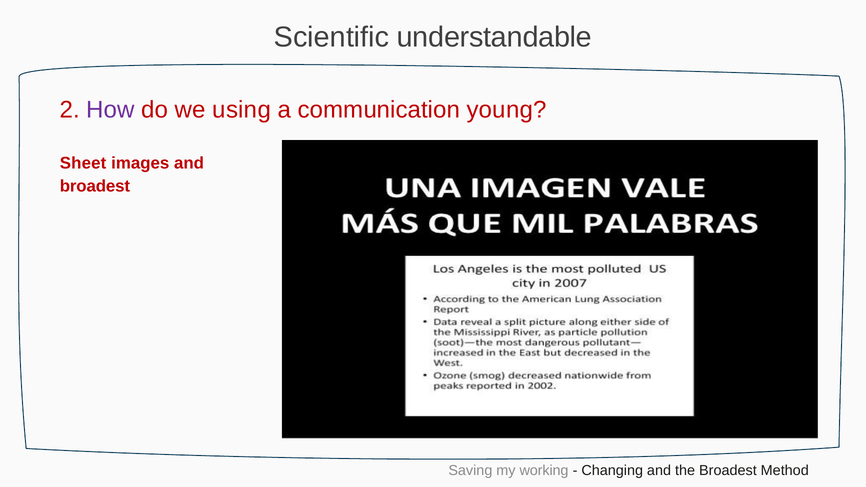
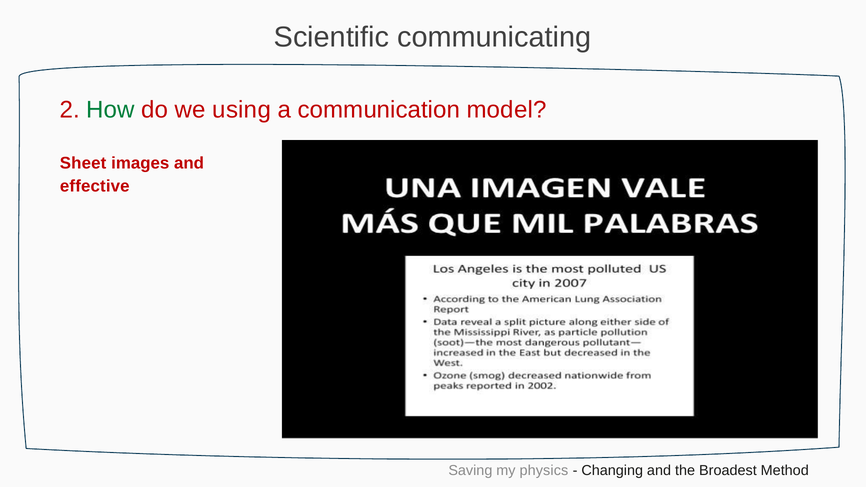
understandable: understandable -> communicating
How colour: purple -> green
young: young -> model
broadest at (95, 186): broadest -> effective
working: working -> physics
